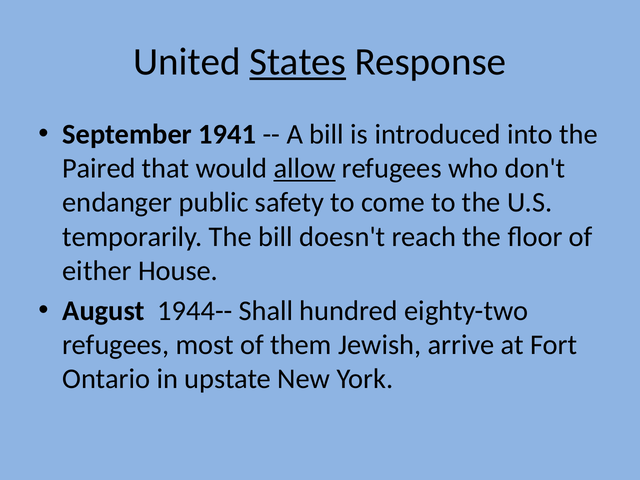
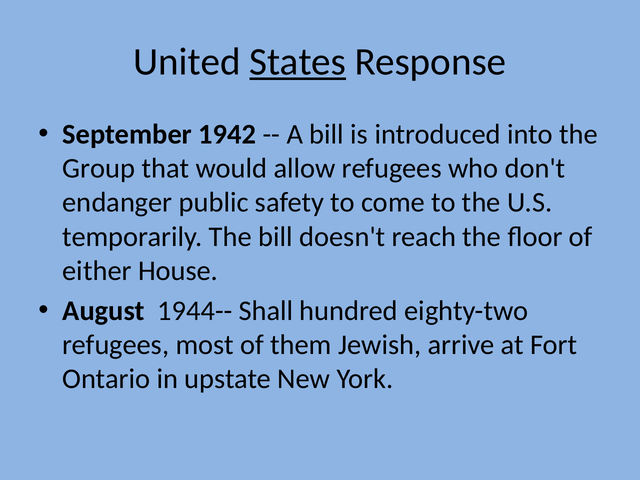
1941: 1941 -> 1942
Paired: Paired -> Group
allow underline: present -> none
